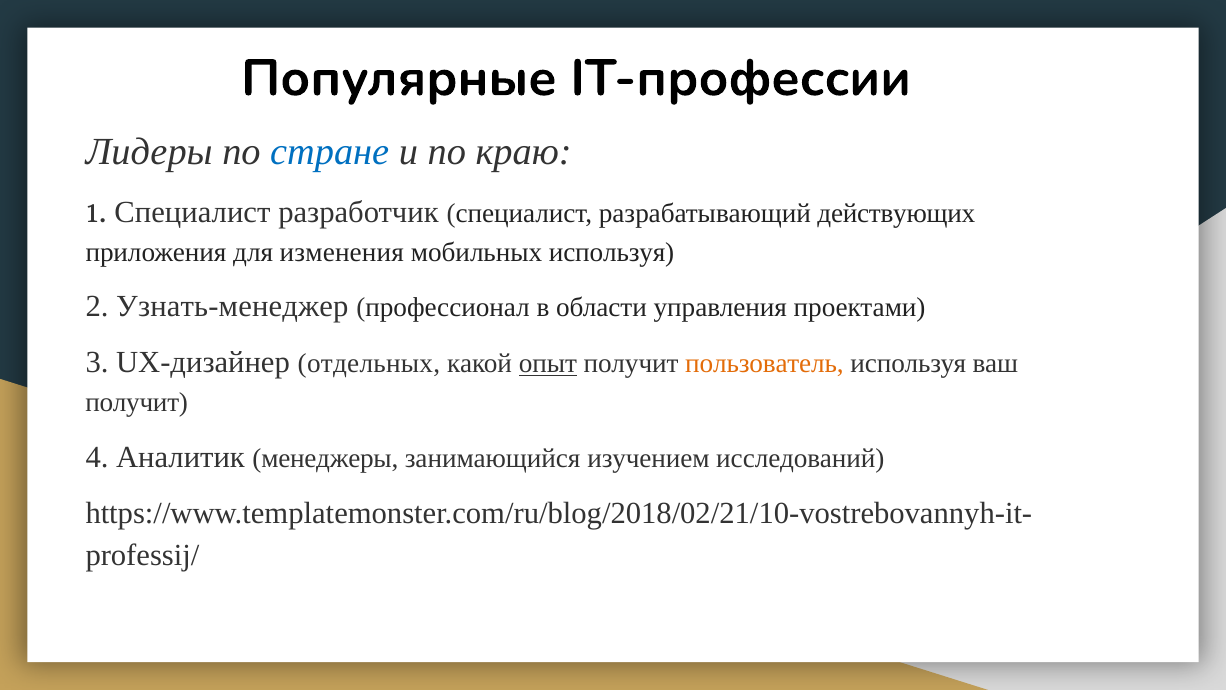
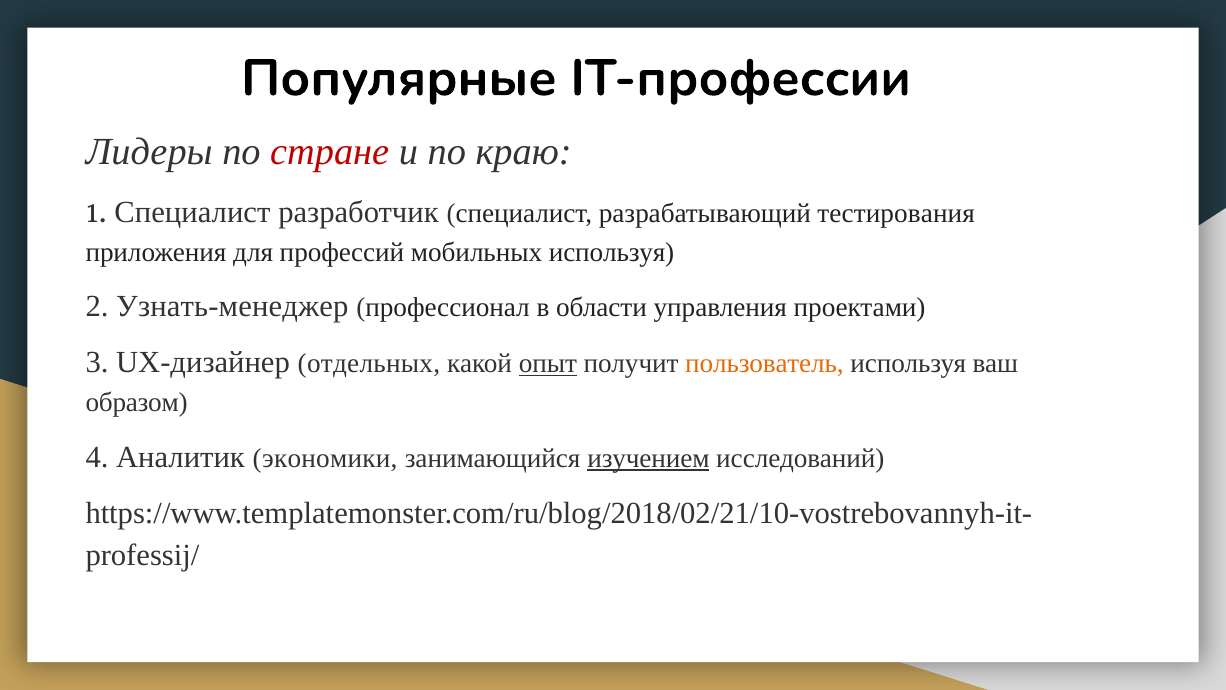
стране colour: blue -> red
действующих: действующих -> тестирования
изменения: изменения -> профессий
получит at (137, 402): получит -> образом
менеджеры: менеджеры -> экономики
изучением underline: none -> present
